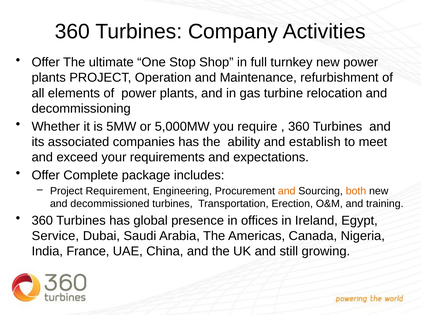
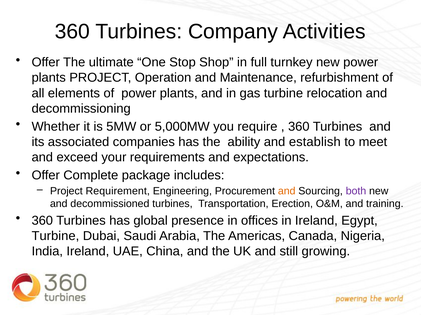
both colour: orange -> purple
Service at (55, 236): Service -> Turbine
India France: France -> Ireland
